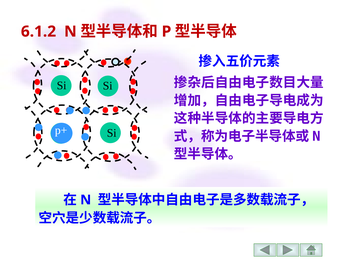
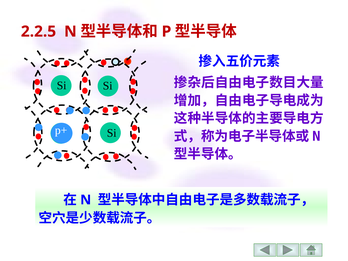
6.1.2: 6.1.2 -> 2.2.5
